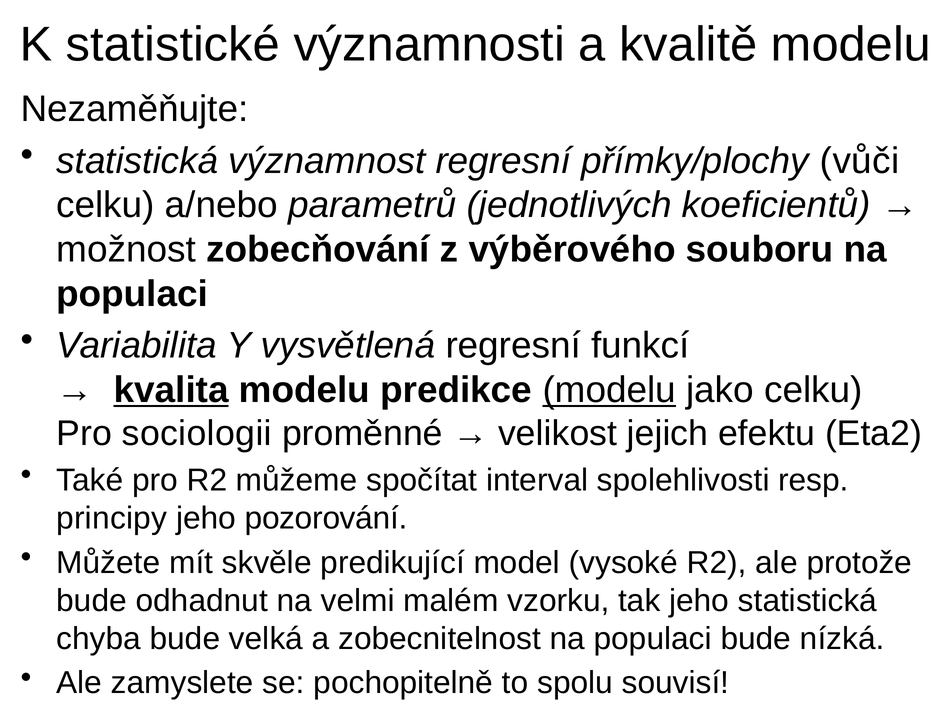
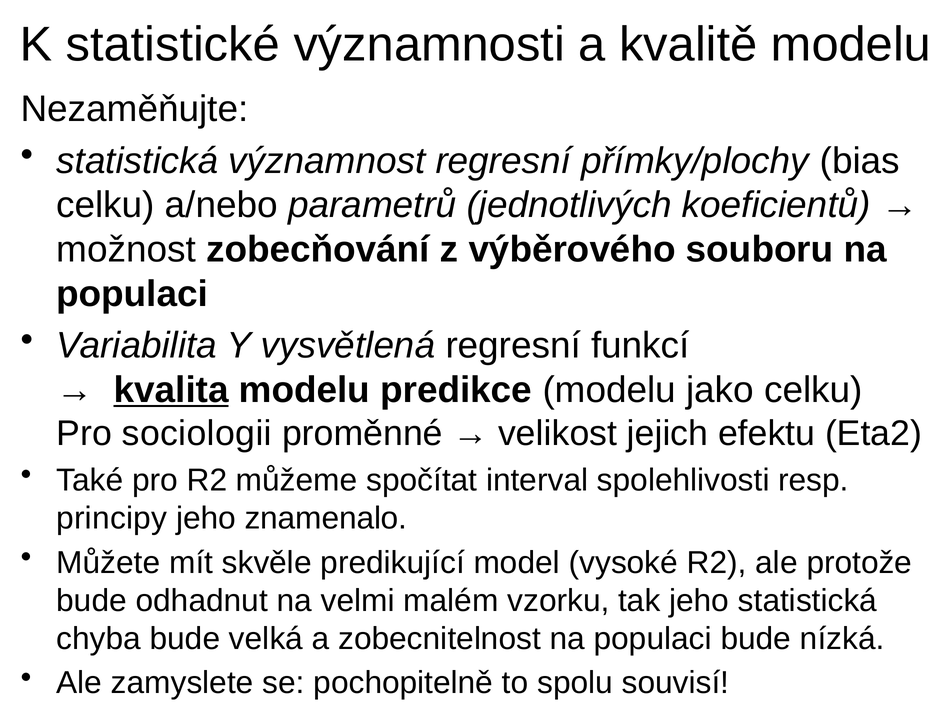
vůči: vůči -> bias
modelu at (609, 390) underline: present -> none
pozorování: pozorování -> znamenalo
